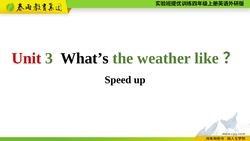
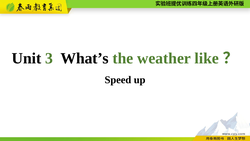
Unit colour: red -> black
